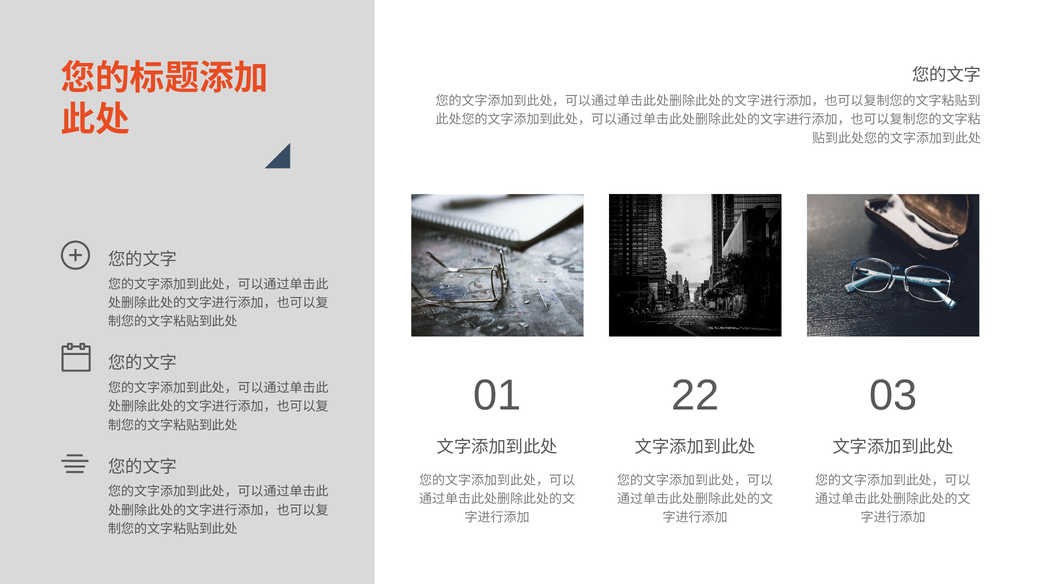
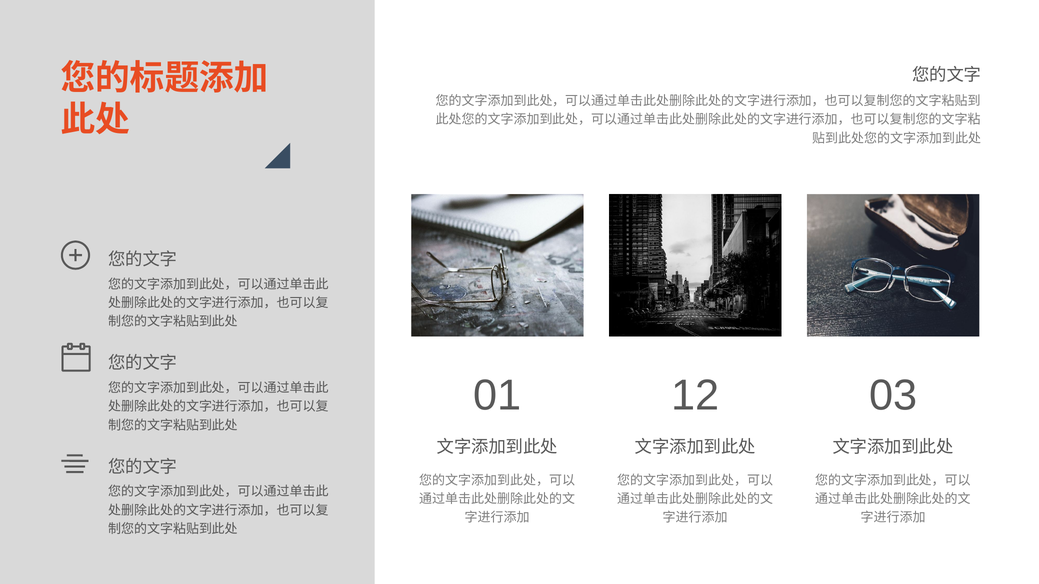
22: 22 -> 12
